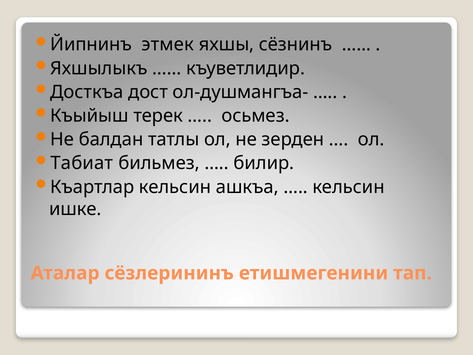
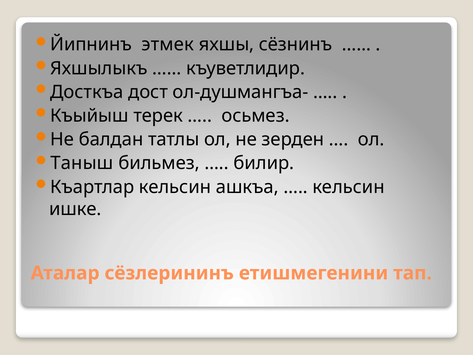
Табиат: Табиат -> Таныш
